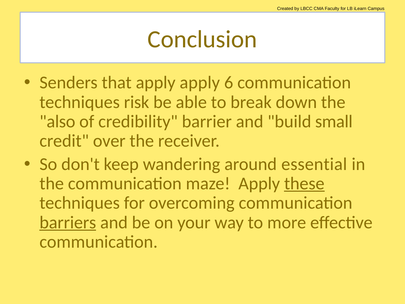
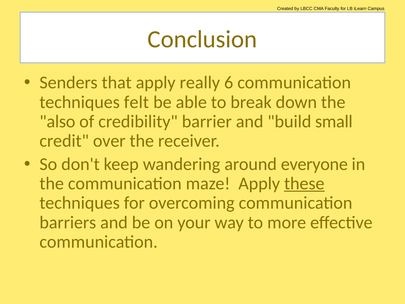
apply apply: apply -> really
risk: risk -> felt
essential: essential -> everyone
barriers underline: present -> none
